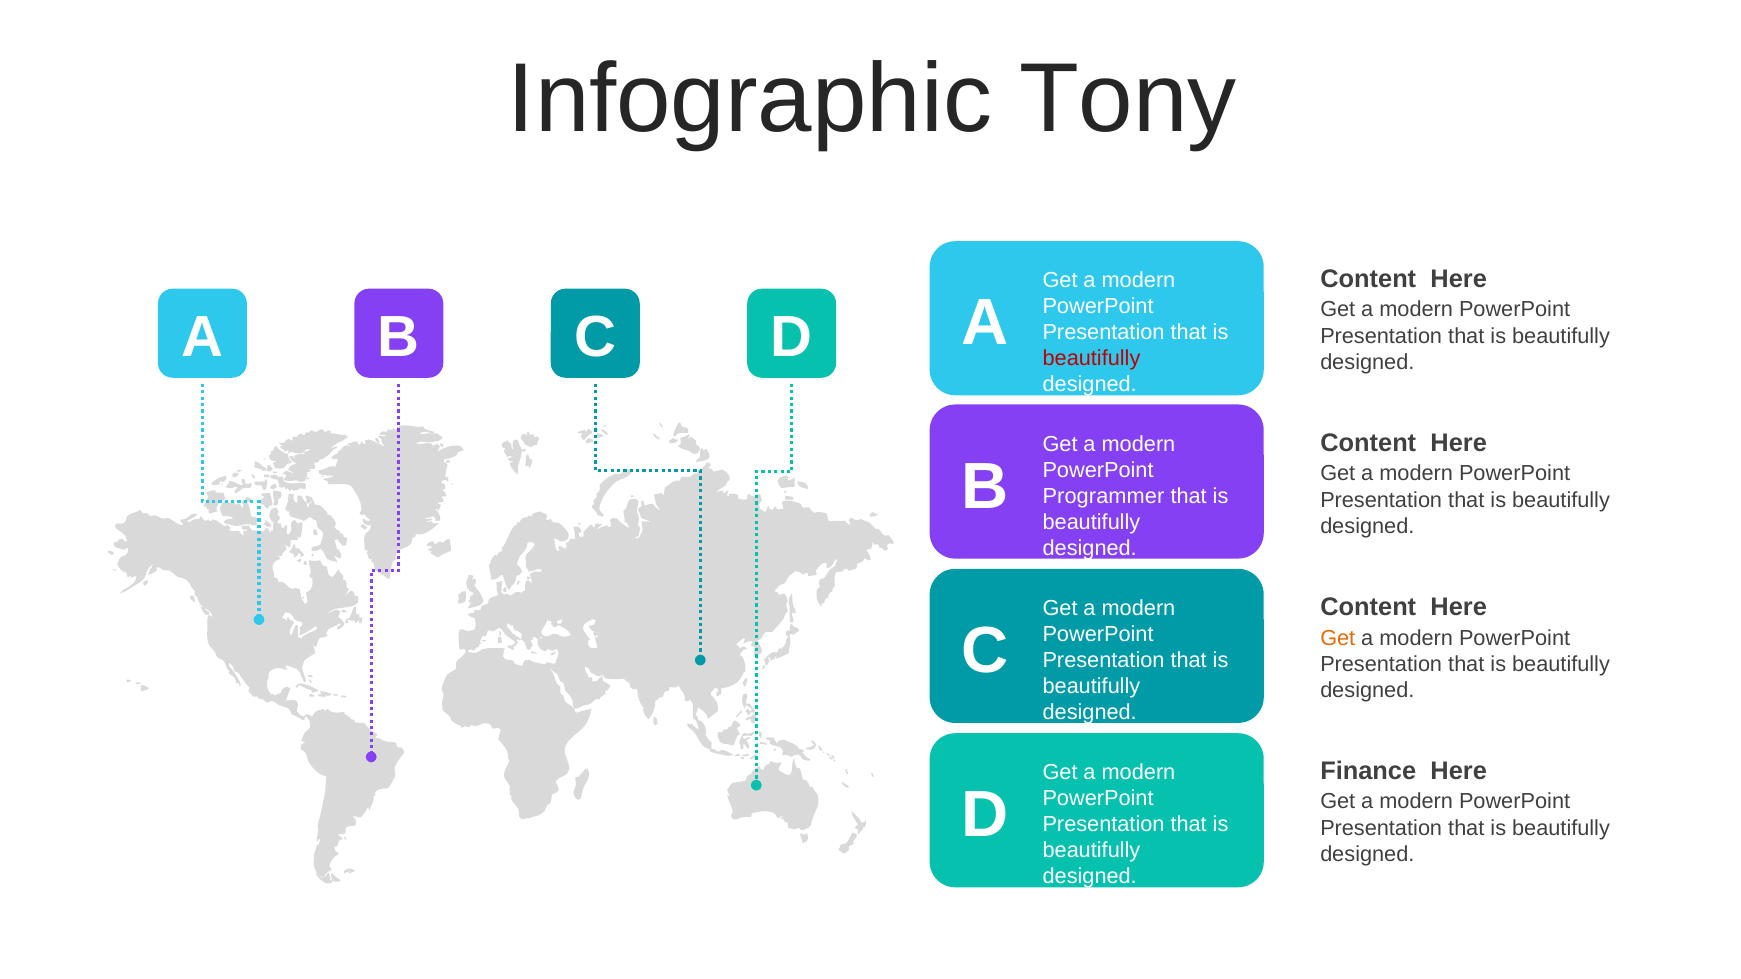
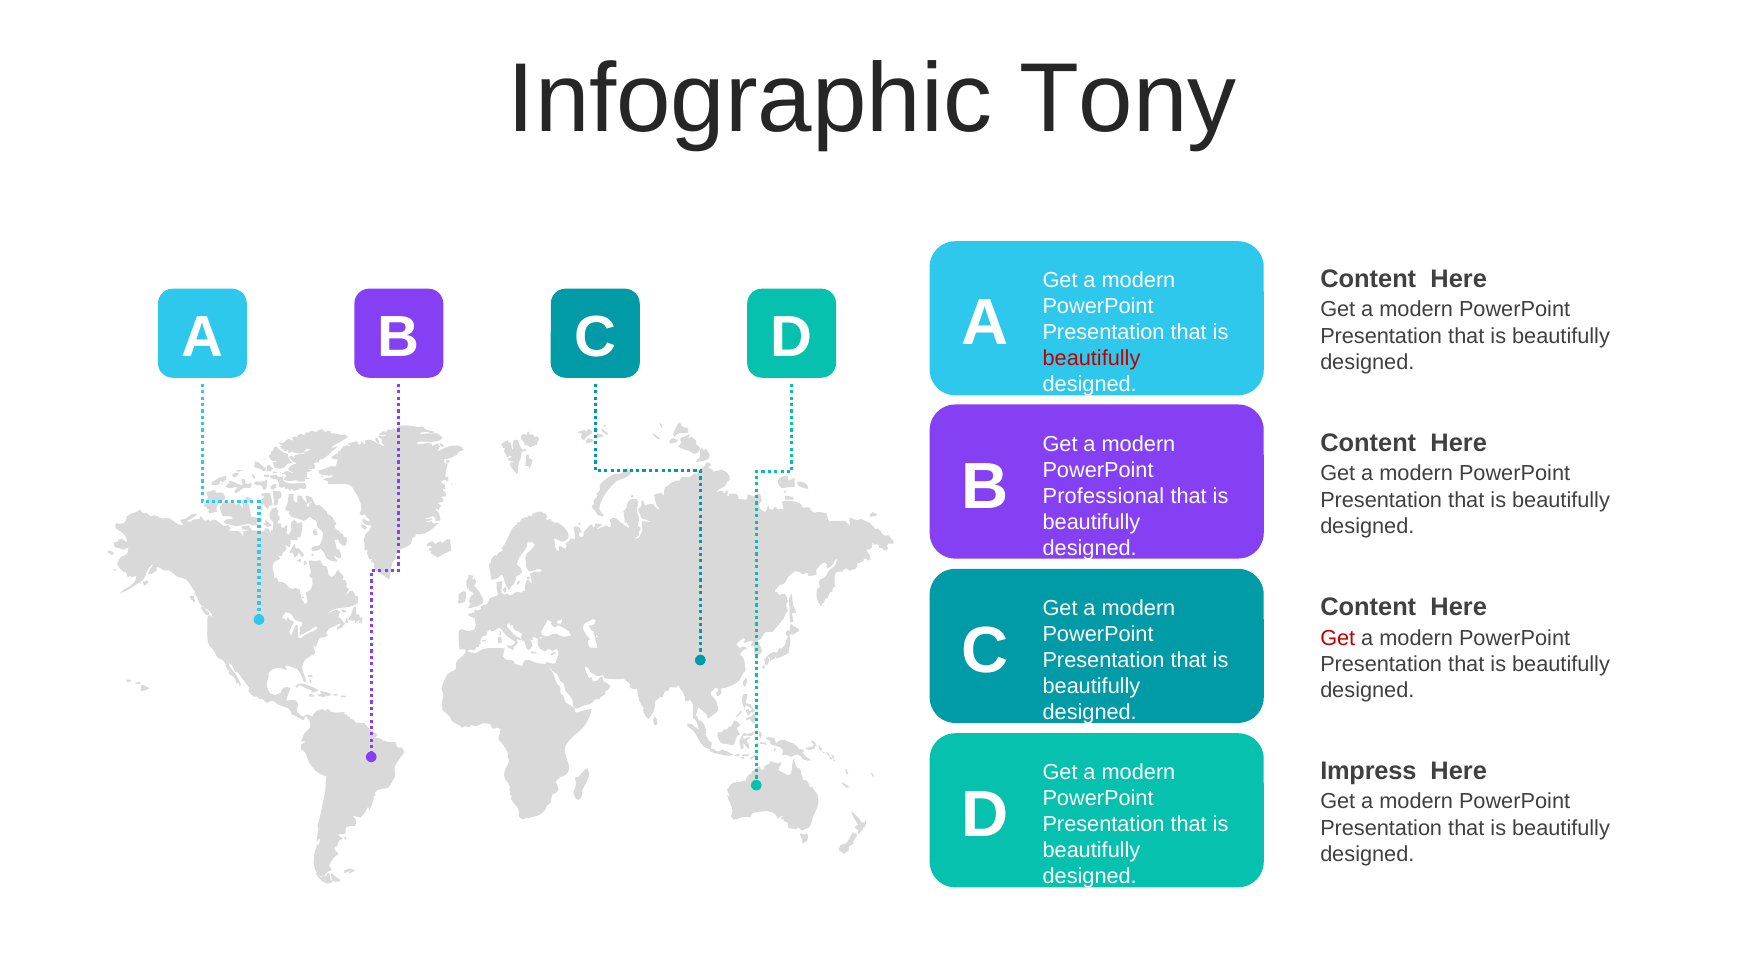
Programmer: Programmer -> Professional
Get at (1338, 638) colour: orange -> red
Finance: Finance -> Impress
